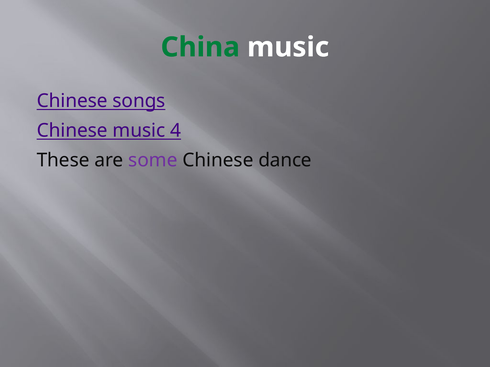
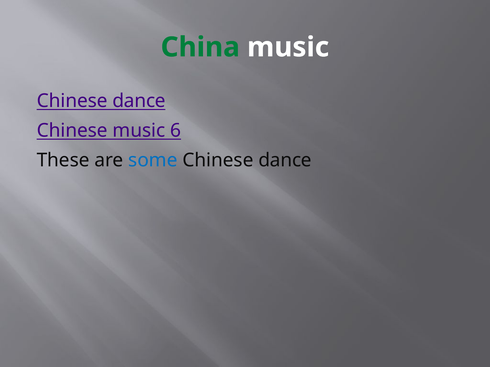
songs at (139, 101): songs -> dance
4: 4 -> 6
some colour: purple -> blue
